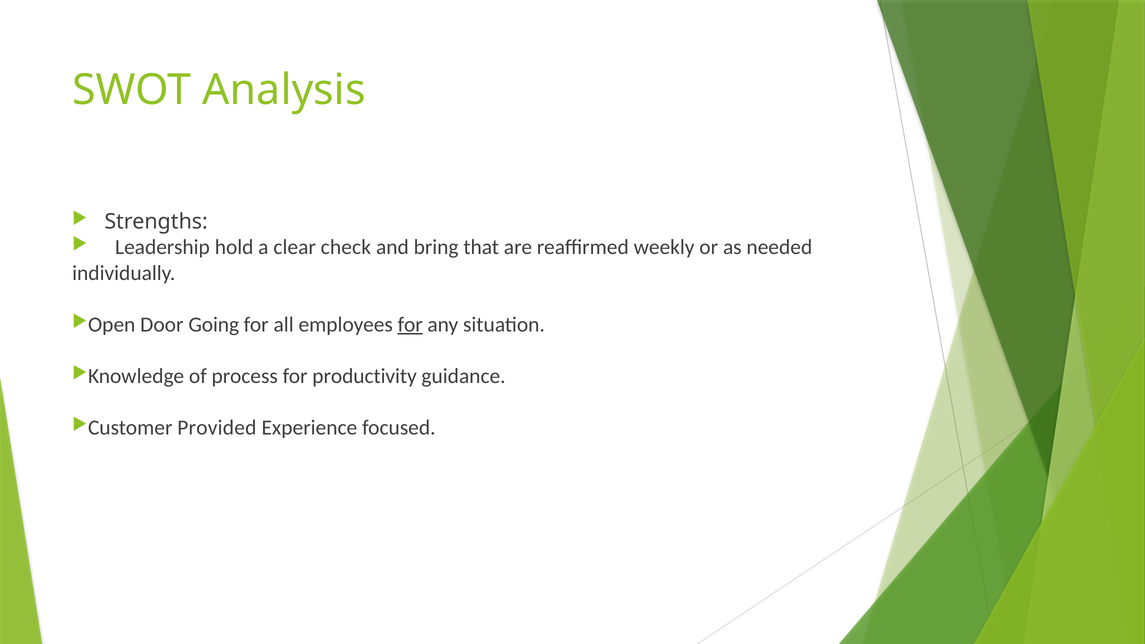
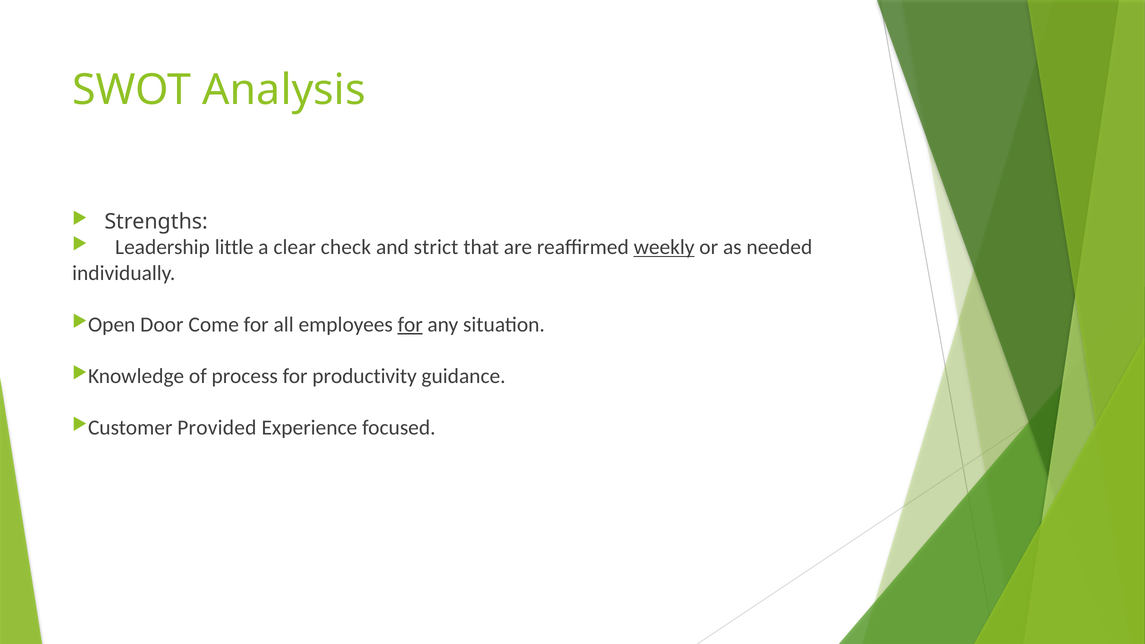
hold: hold -> little
bring: bring -> strict
weekly underline: none -> present
Going: Going -> Come
